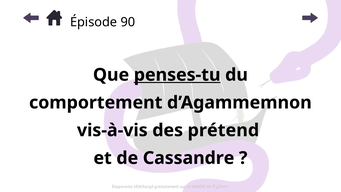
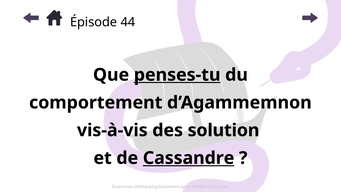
90: 90 -> 44
prétend: prétend -> solution
Cassandre underline: none -> present
